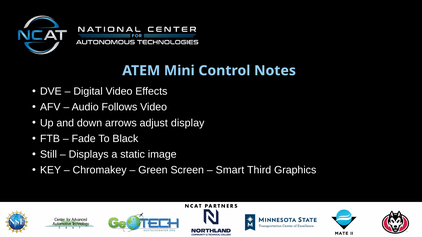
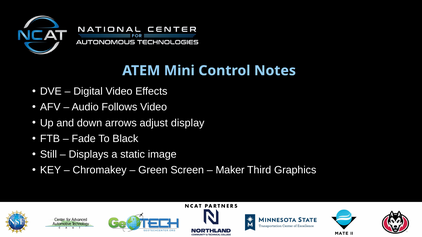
Smart: Smart -> Maker
